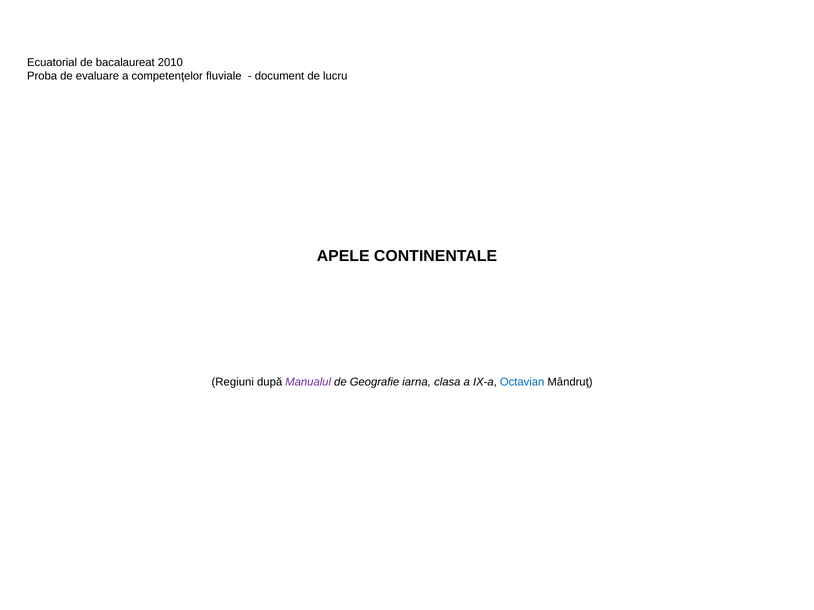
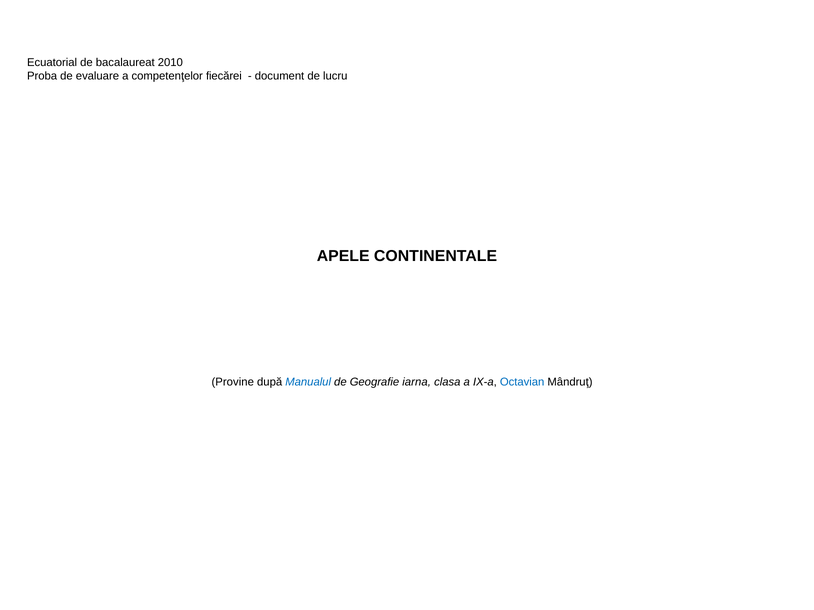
fluviale: fluviale -> fiecărei
Regiuni: Regiuni -> Provine
Manualul colour: purple -> blue
